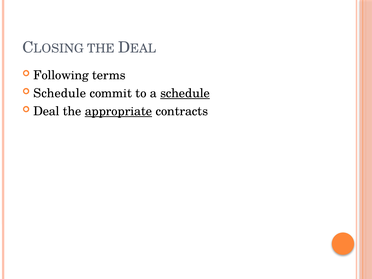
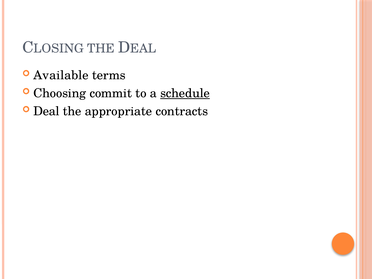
Following: Following -> Available
Schedule at (60, 93): Schedule -> Choosing
appropriate underline: present -> none
